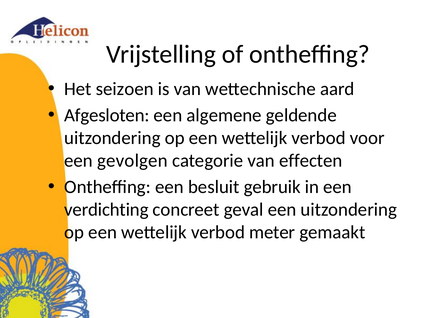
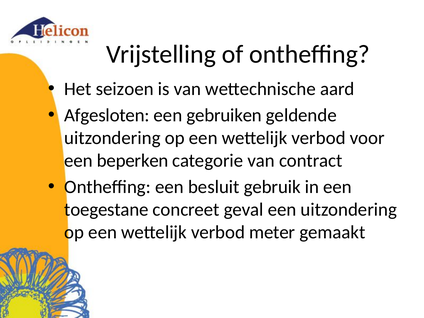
algemene: algemene -> gebruiken
gevolgen: gevolgen -> beperken
effecten: effecten -> contract
verdichting: verdichting -> toegestane
